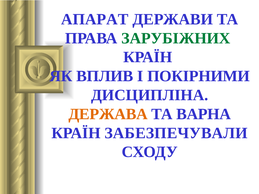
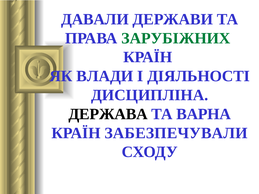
АПАРАТ: АПАРАТ -> ДАВАЛИ
ВПЛИВ: ВПЛИВ -> ВЛАДИ
ПОКІРНИМИ: ПОКІРНИМИ -> ДІЯЛЬНОСТІ
ДЕРЖАВА colour: orange -> black
